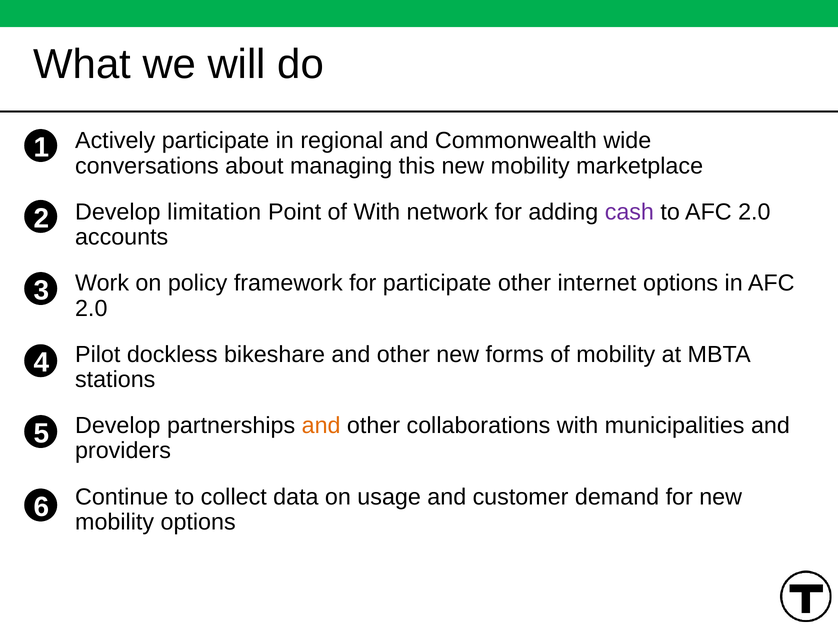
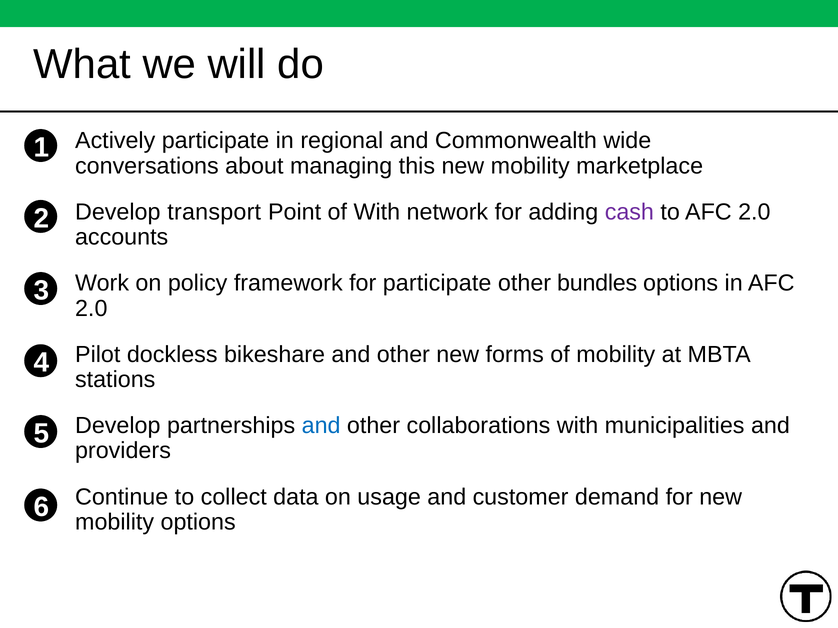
limitation: limitation -> transport
internet: internet -> bundles
and at (321, 426) colour: orange -> blue
